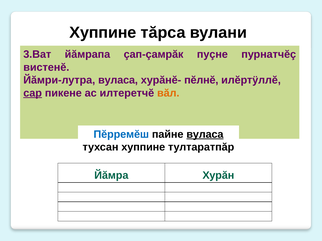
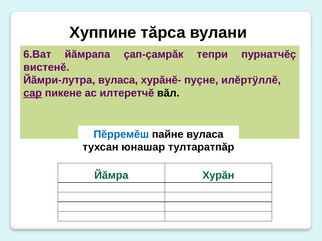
3.Ват: 3.Ват -> 6.Ват
пуçне: пуçне -> тепри
пĕлнĕ: пĕлнĕ -> пуçне
вăл colour: orange -> black
вуласа at (205, 135) underline: present -> none
тухсан хуппине: хуппине -> юнашар
